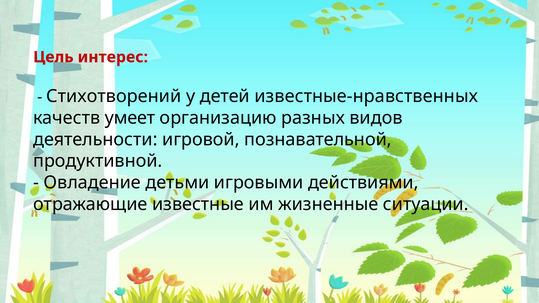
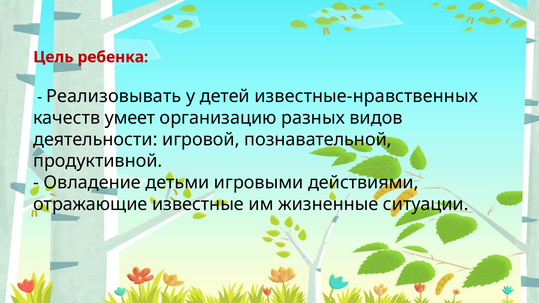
интерес: интерес -> ребенка
Стихотворений: Стихотворений -> Реализовывать
